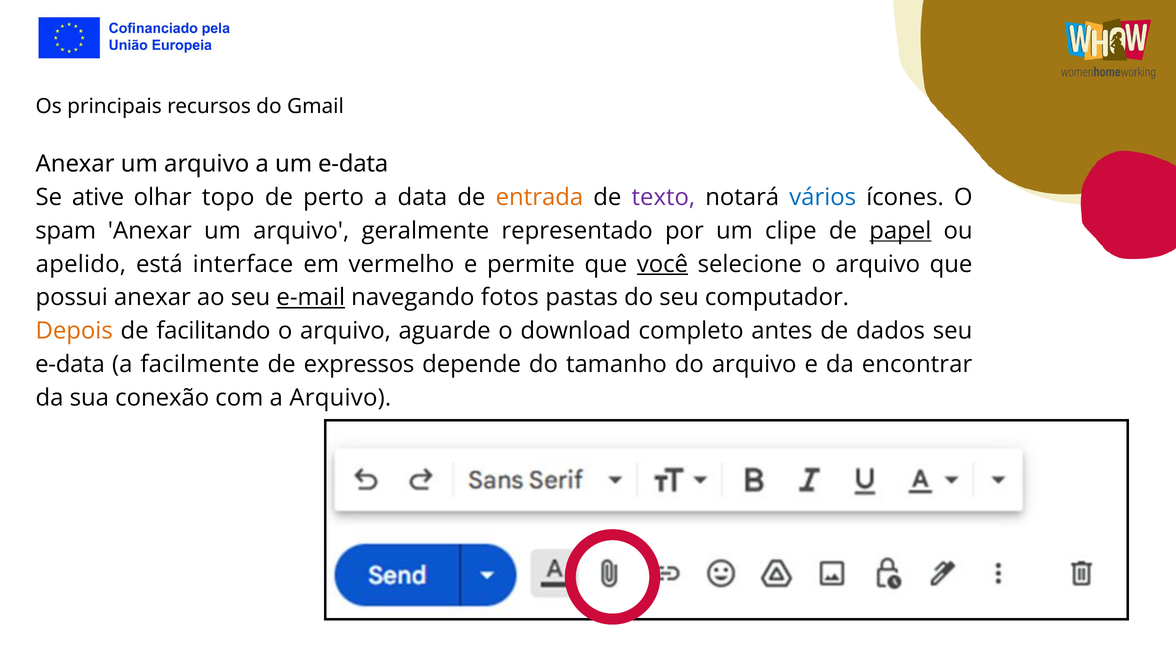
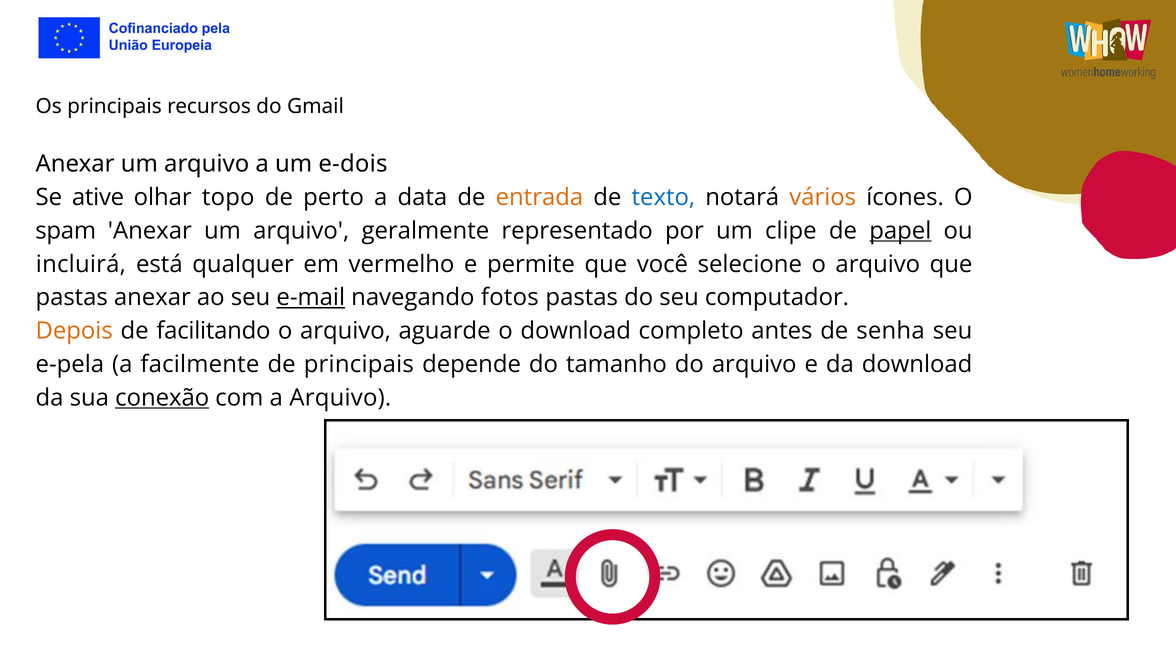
um e-data: e-data -> e-dois
texto colour: purple -> blue
vários colour: blue -> orange
apelido: apelido -> incluirá
interface: interface -> qualquer
você underline: present -> none
possui at (72, 298): possui -> pastas
dados: dados -> senha
e-data at (70, 365): e-data -> e-pela
de expressos: expressos -> principais
da encontrar: encontrar -> download
conexão underline: none -> present
